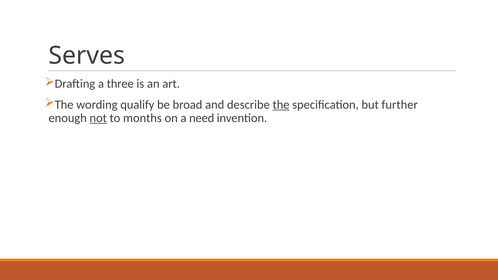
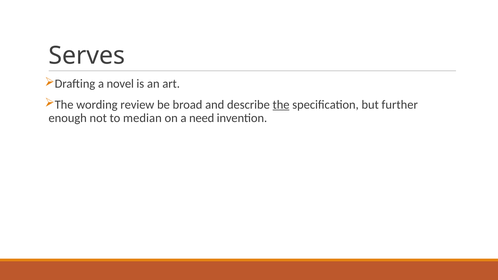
three: three -> novel
qualify: qualify -> review
not underline: present -> none
months: months -> median
